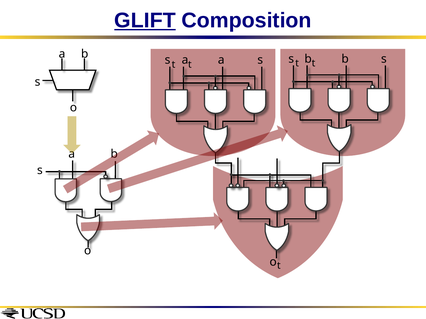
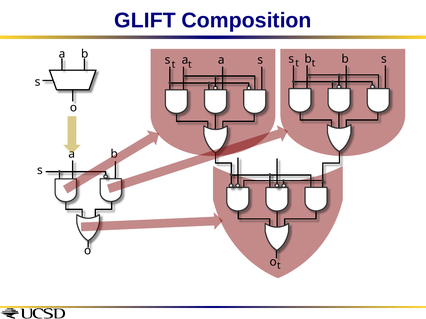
GLIFT underline: present -> none
